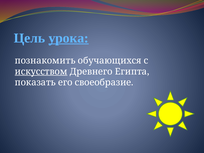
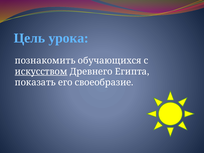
урока underline: present -> none
